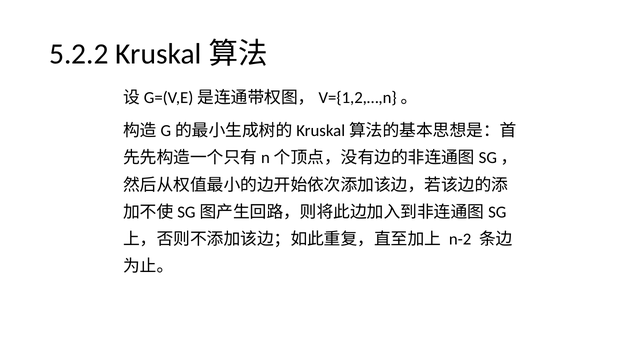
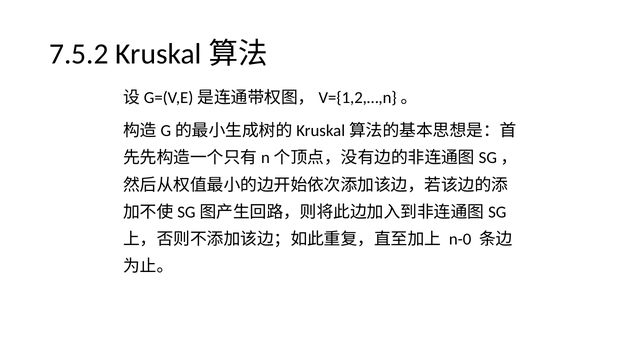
5.2.2: 5.2.2 -> 7.5.2
n-2: n-2 -> n-0
